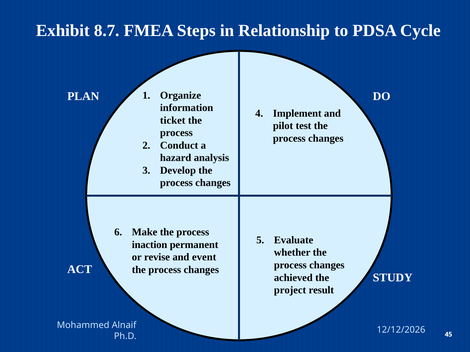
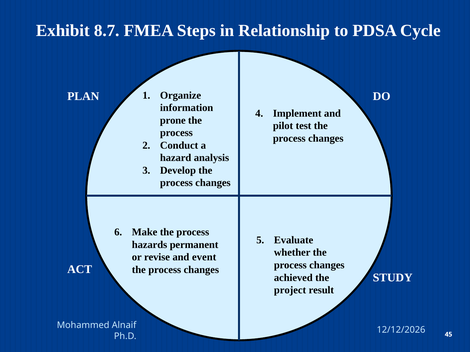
ticket: ticket -> prone
inaction: inaction -> hazards
